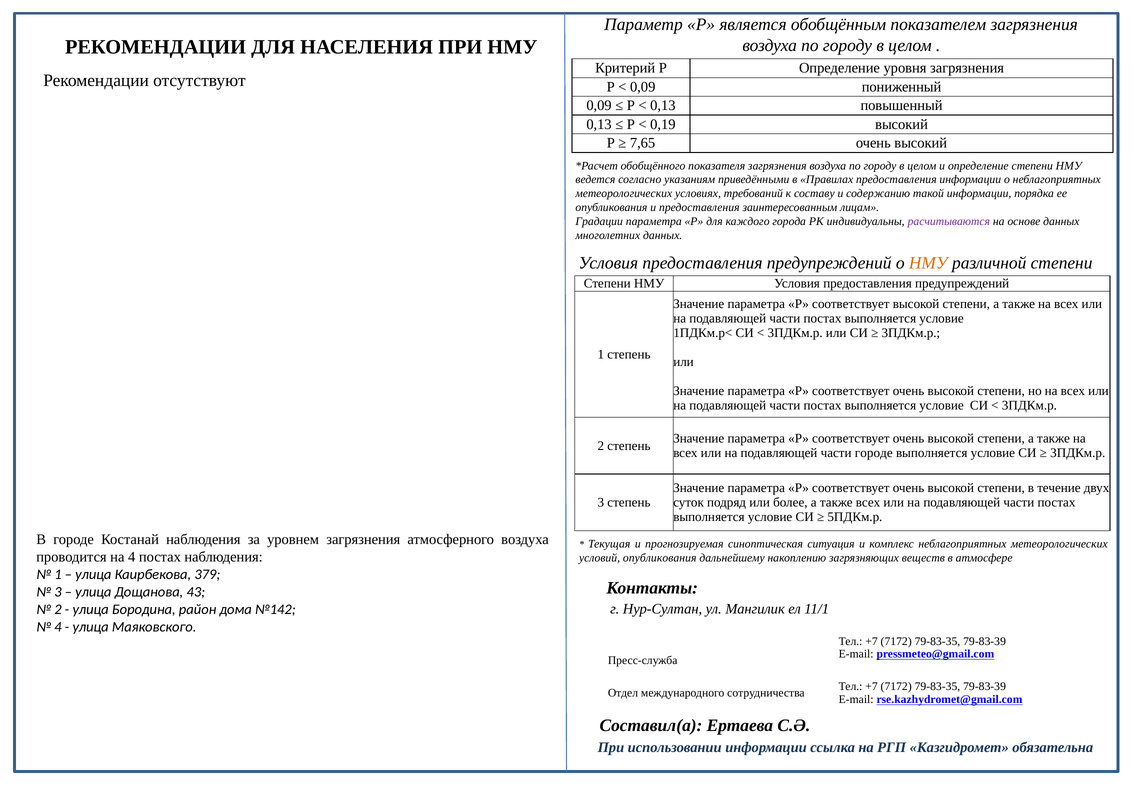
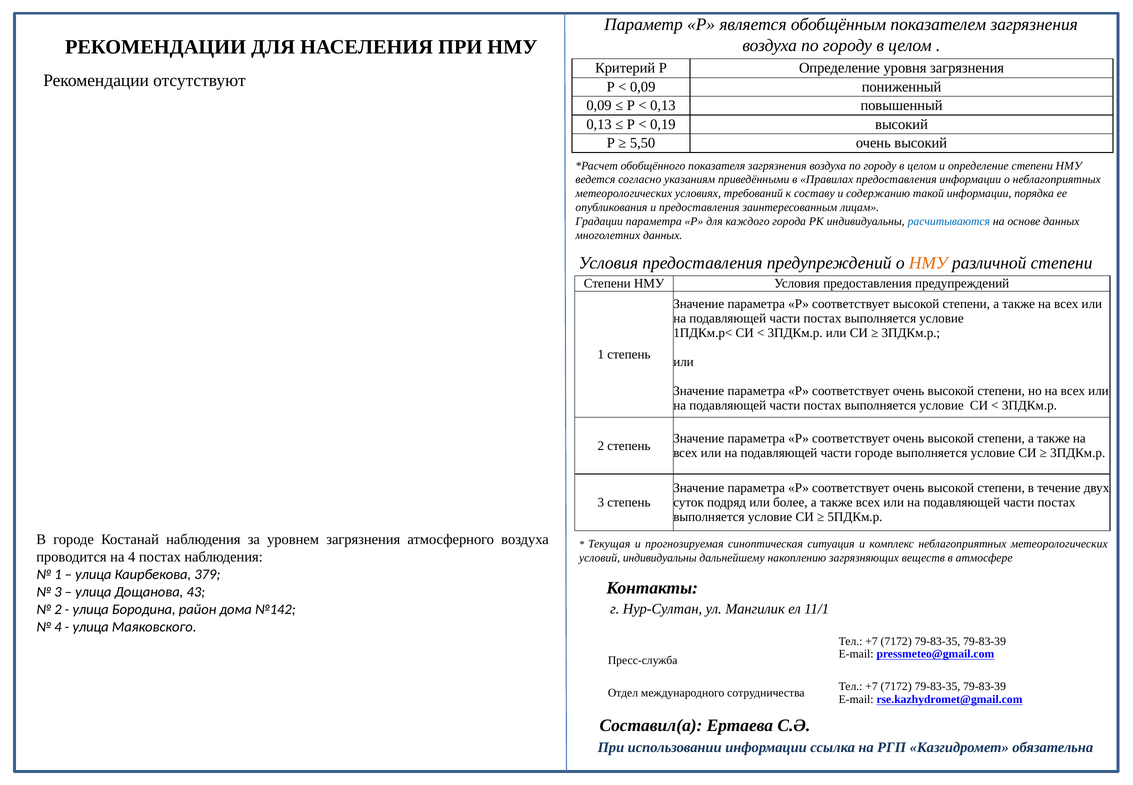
7,65: 7,65 -> 5,50
расчитываются colour: purple -> blue
условий опубликования: опубликования -> индивидуальны
